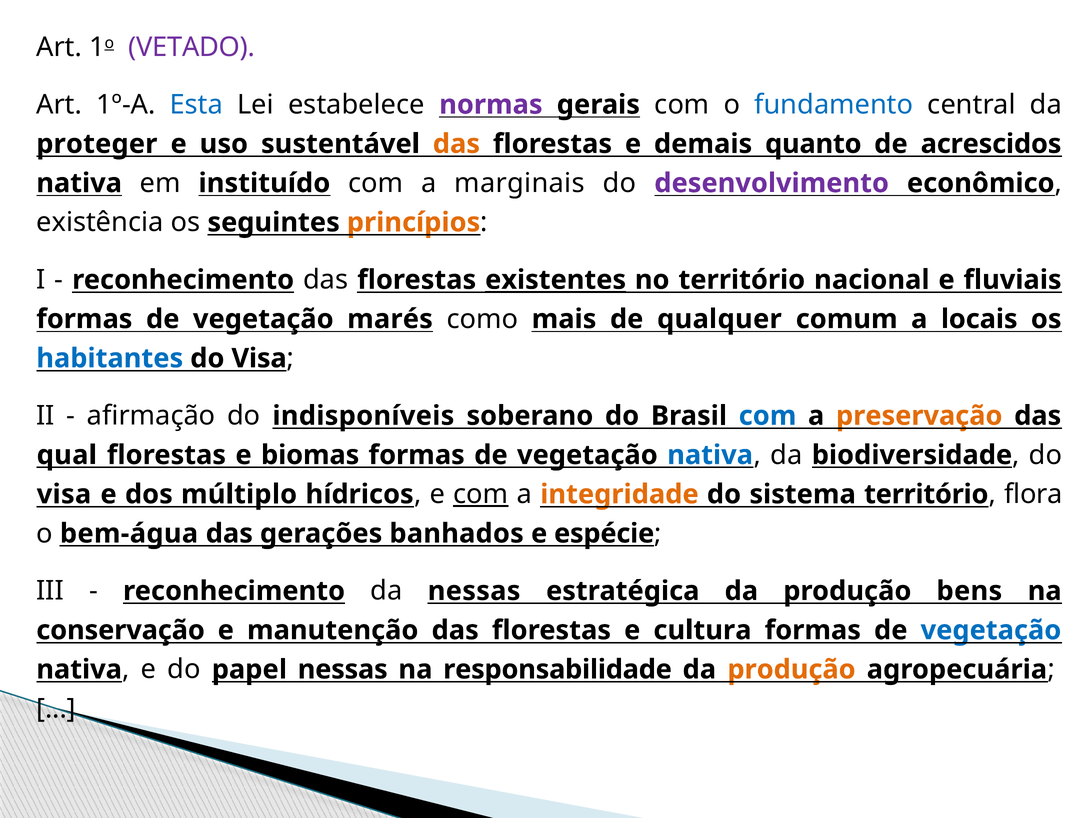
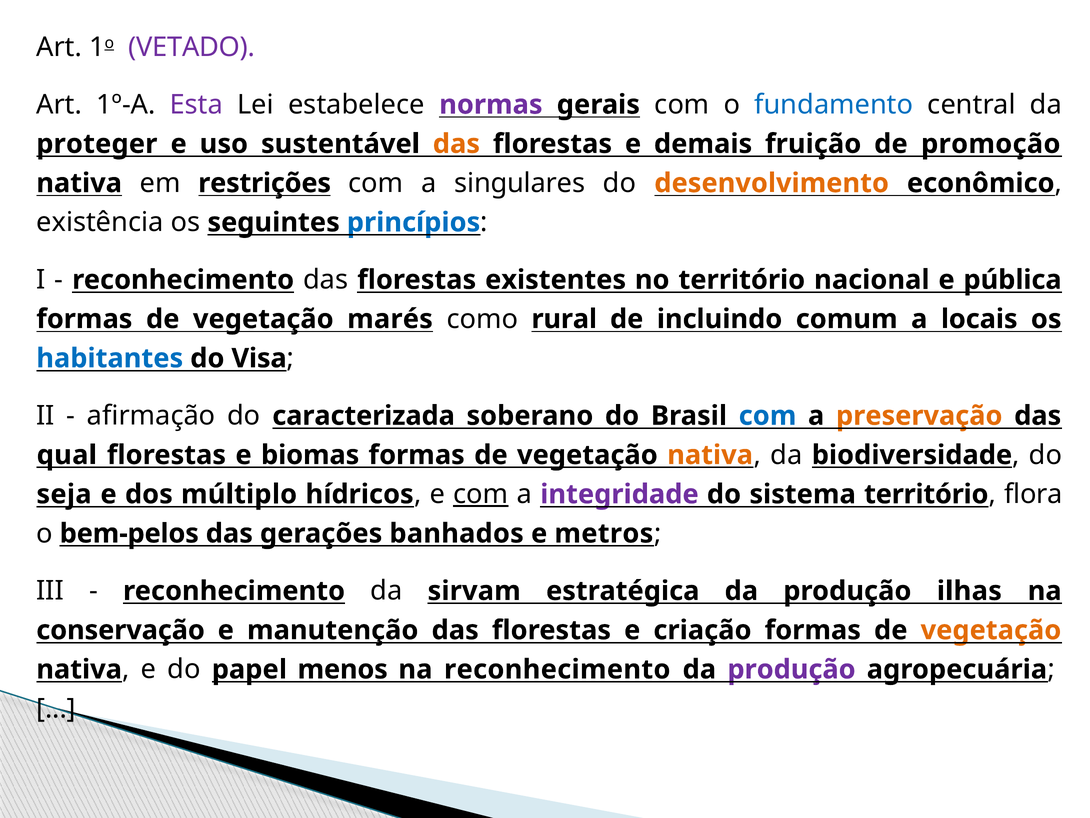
Esta colour: blue -> purple
quanto: quanto -> fruição
acrescidos: acrescidos -> promoção
instituído: instituído -> restrições
marginais: marginais -> singulares
desenvolvimento colour: purple -> orange
princípios colour: orange -> blue
existentes underline: present -> none
fluviais: fluviais -> pública
mais: mais -> rural
qualquer: qualquer -> incluindo
indisponíveis: indisponíveis -> caracterizada
nativa at (710, 455) colour: blue -> orange
visa at (64, 494): visa -> seja
integridade colour: orange -> purple
bem-água: bem-água -> bem-pelos
espécie: espécie -> metros
da nessas: nessas -> sirvam
bens: bens -> ilhas
cultura: cultura -> criação
vegetação at (991, 630) colour: blue -> orange
papel nessas: nessas -> menos
na responsabilidade: responsabilidade -> reconhecimento
produção at (792, 669) colour: orange -> purple
